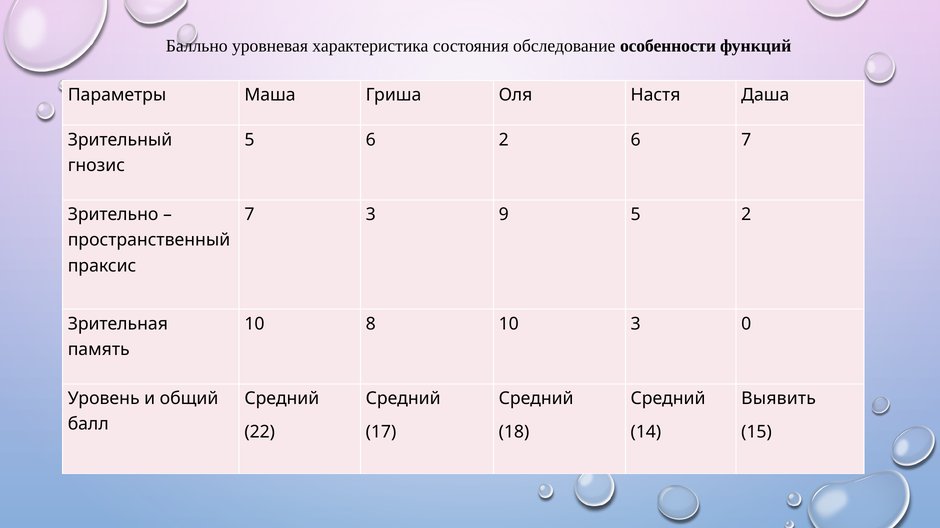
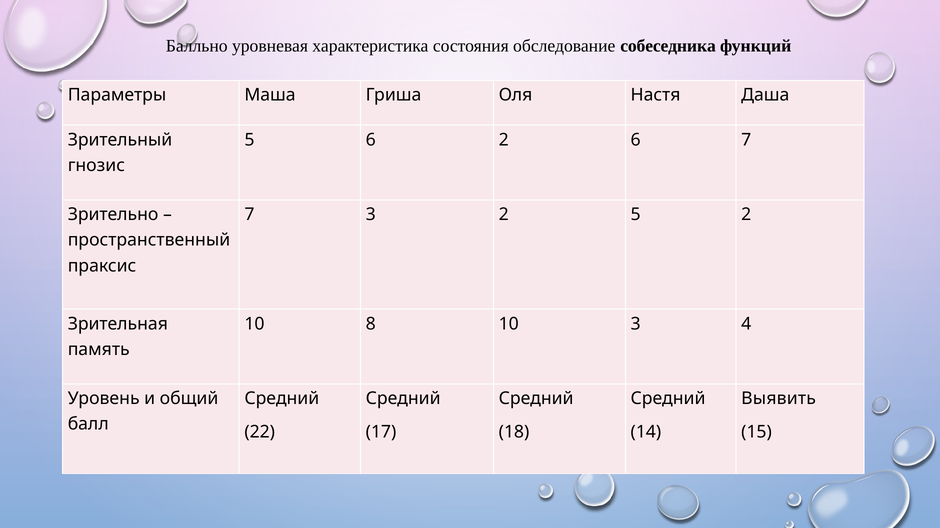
особенности: особенности -> собеседника
3 9: 9 -> 2
0: 0 -> 4
